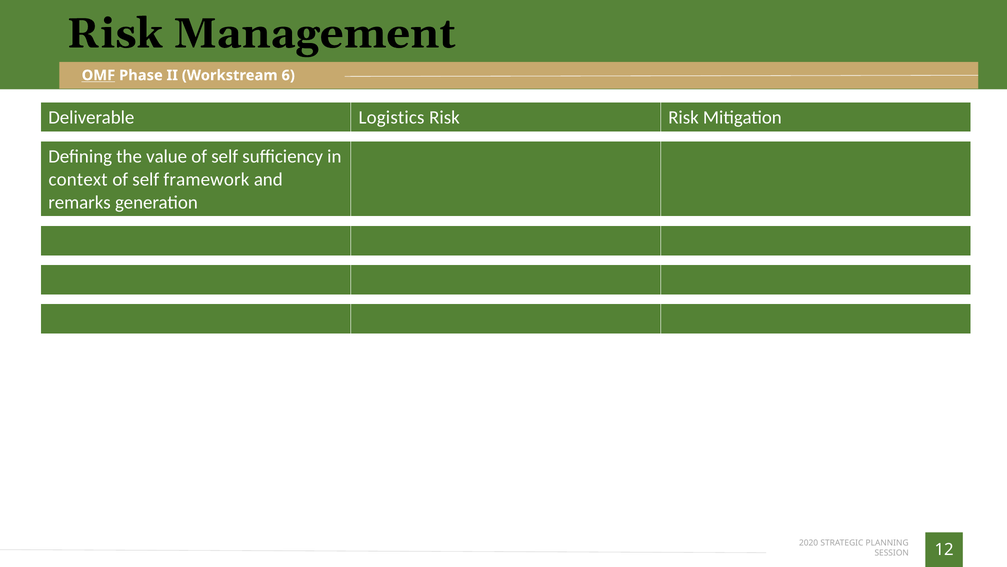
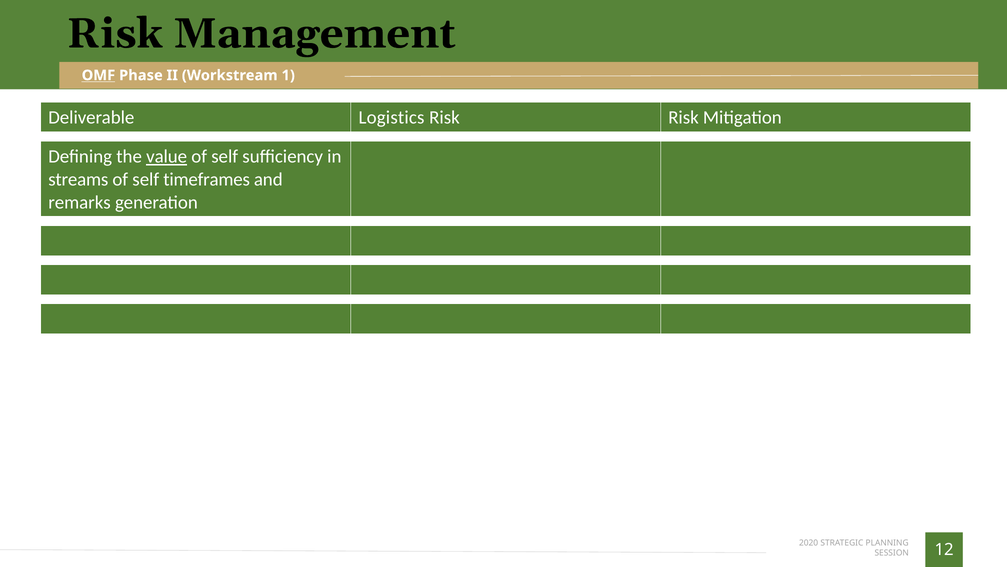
6: 6 -> 1
value underline: none -> present
context: context -> streams
framework: framework -> timeframes
